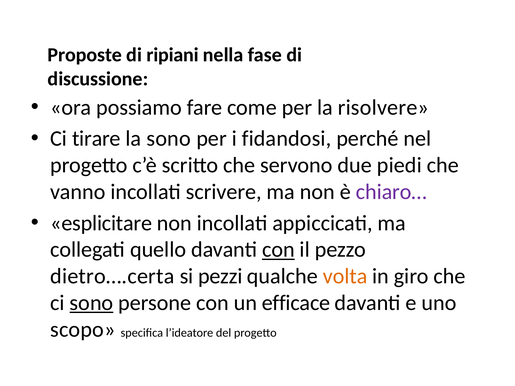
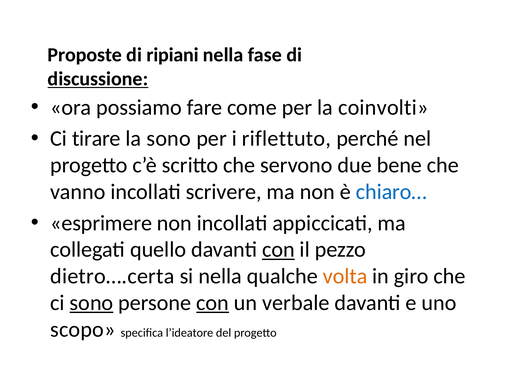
discussione underline: none -> present
risolvere: risolvere -> coinvolti
fidandosi: fidandosi -> riflettuto
piedi: piedi -> bene
chiaro… colour: purple -> blue
esplicitare: esplicitare -> esprimere
si pezzi: pezzi -> nella
con at (213, 303) underline: none -> present
efficace: efficace -> verbale
